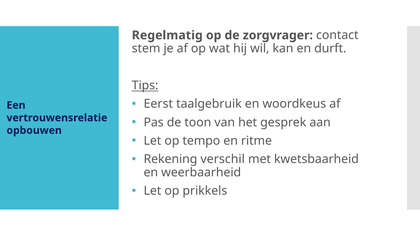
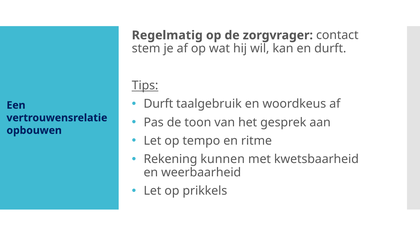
Eerst at (158, 104): Eerst -> Durft
verschil: verschil -> kunnen
